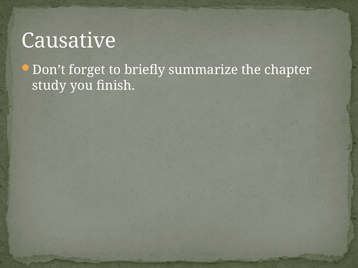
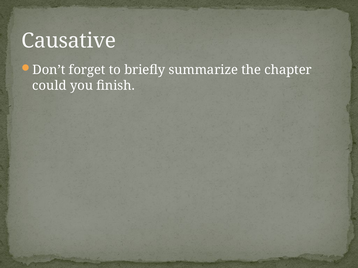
study: study -> could
